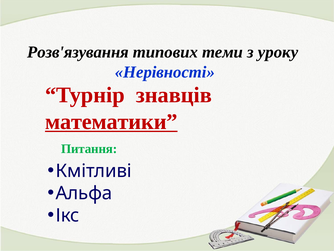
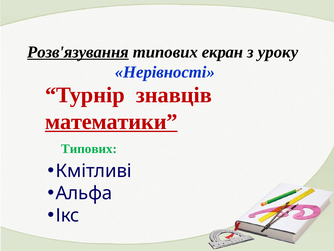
Розв'язування underline: none -> present
теми: теми -> екран
Питання at (89, 149): Питання -> Типових
